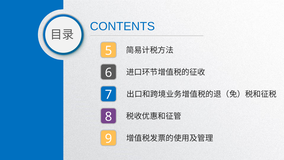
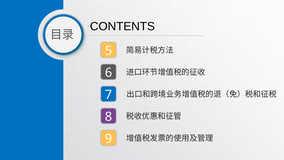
CONTENTS colour: blue -> black
